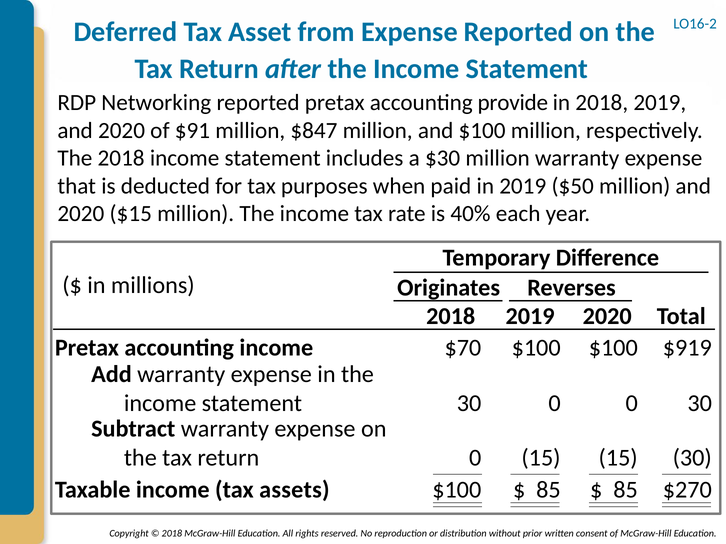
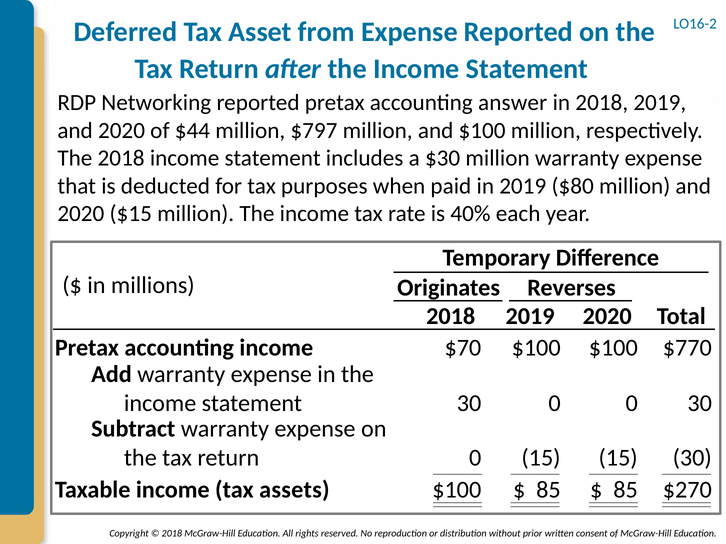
provide: provide -> answer
$91: $91 -> $44
$847: $847 -> $797
$50: $50 -> $80
$919: $919 -> $770
